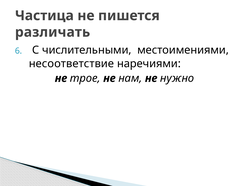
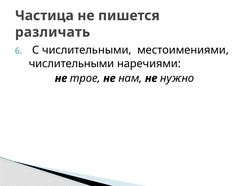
несоответствие at (71, 64): несоответствие -> числительными
